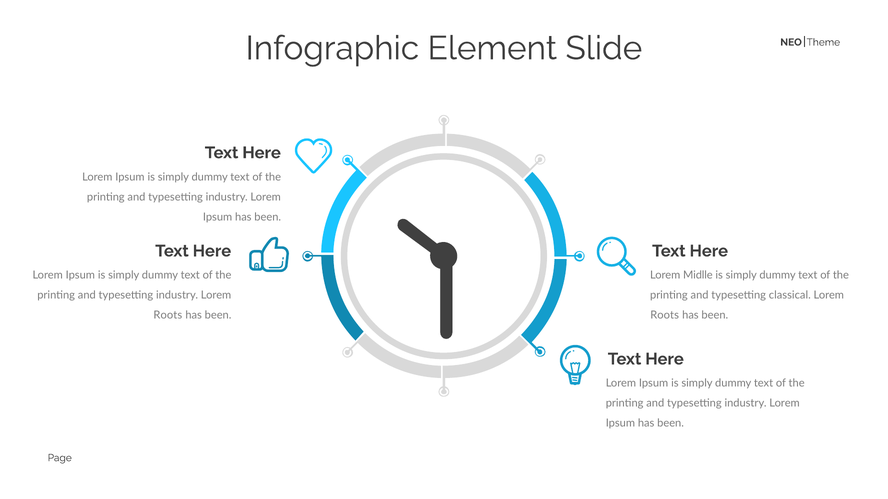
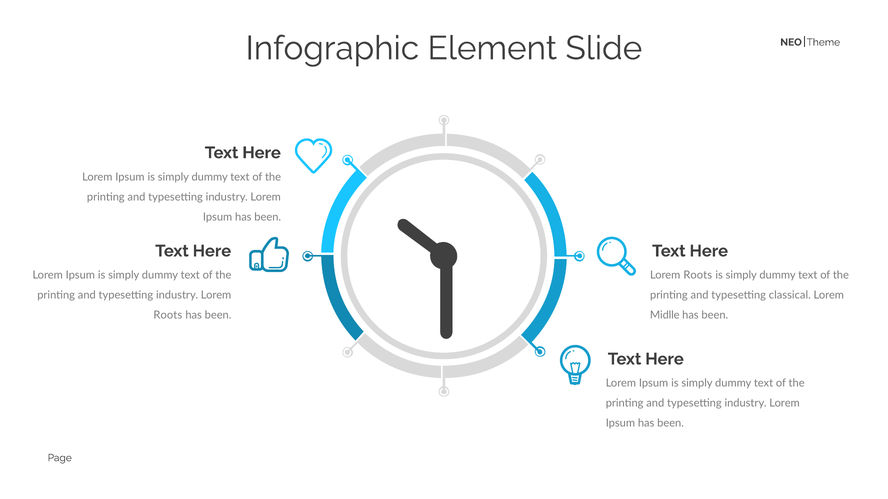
Midlle at (698, 275): Midlle -> Roots
Roots at (665, 315): Roots -> Midlle
